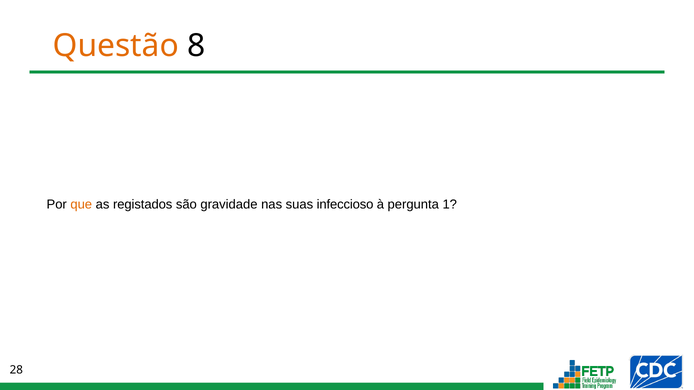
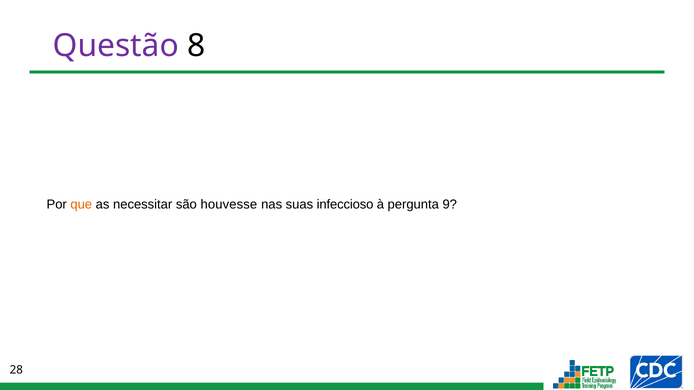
Questão colour: orange -> purple
registados: registados -> necessitar
gravidade: gravidade -> houvesse
1: 1 -> 9
